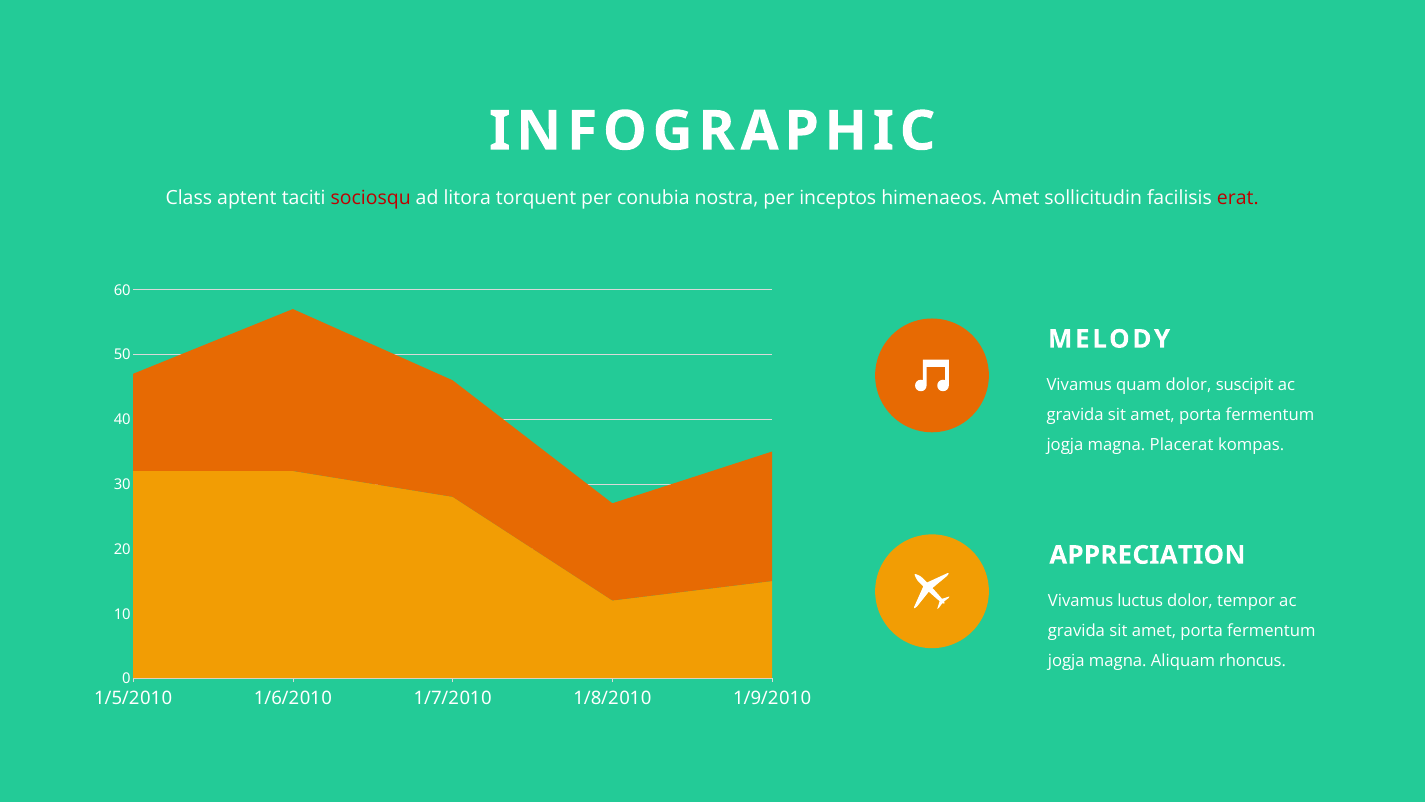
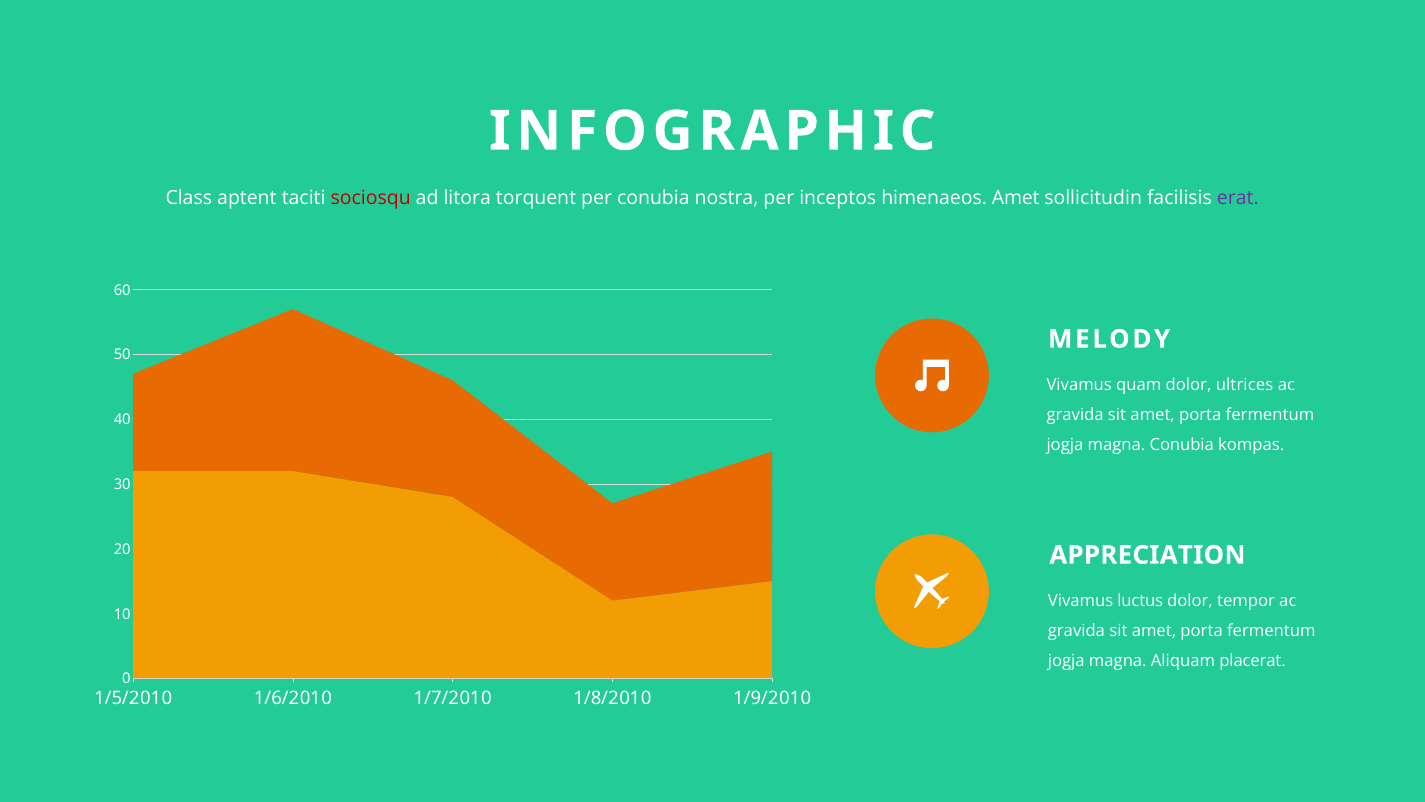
erat colour: red -> purple
suscipit: suscipit -> ultrices
magna Placerat: Placerat -> Conubia
rhoncus: rhoncus -> placerat
